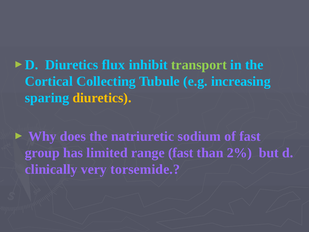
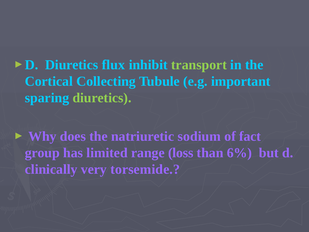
increasing: increasing -> important
diuretics at (102, 98) colour: yellow -> light green
of fast: fast -> fact
range fast: fast -> loss
2%: 2% -> 6%
